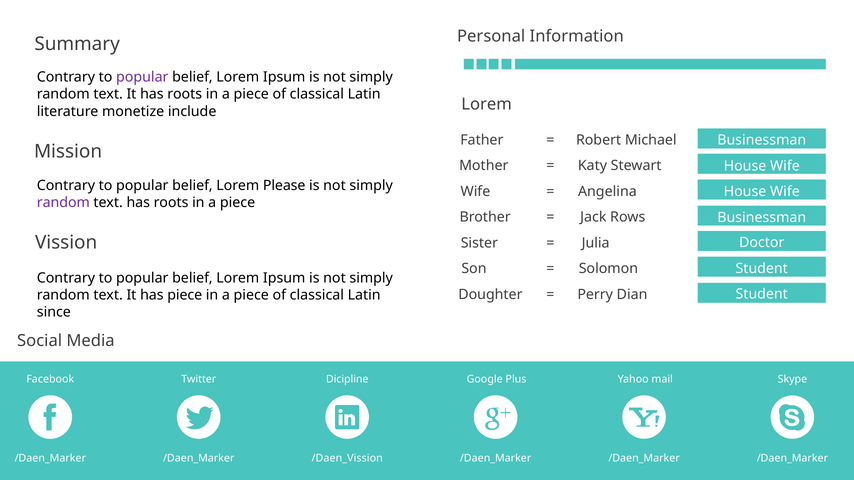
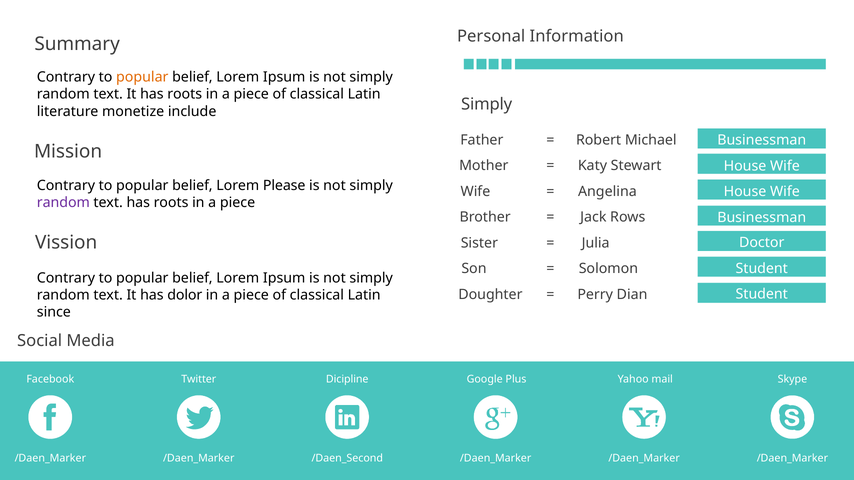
popular at (142, 77) colour: purple -> orange
Lorem at (487, 104): Lorem -> Simply
has piece: piece -> dolor
/Daen_Vission: /Daen_Vission -> /Daen_Second
